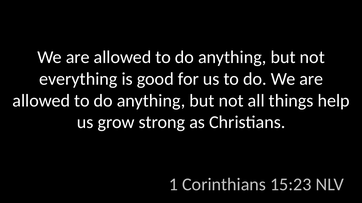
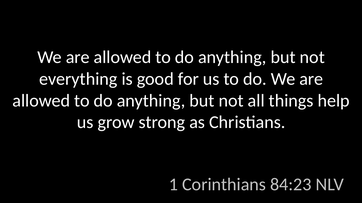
15:23: 15:23 -> 84:23
